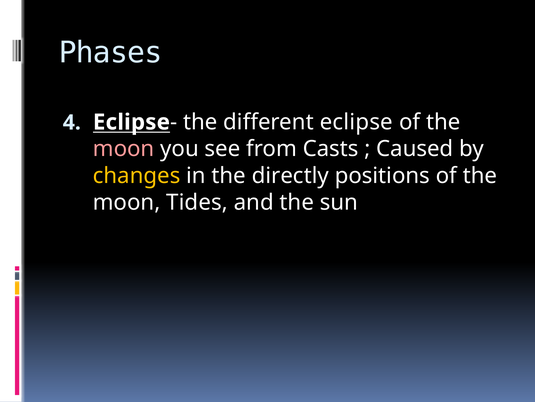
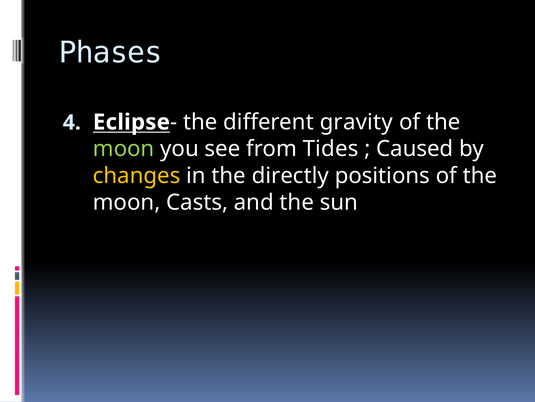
different eclipse: eclipse -> gravity
moon at (124, 149) colour: pink -> light green
Casts: Casts -> Tides
Tides: Tides -> Casts
